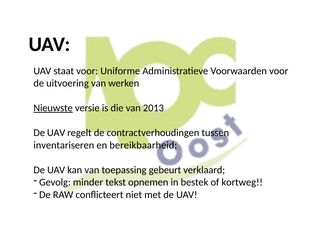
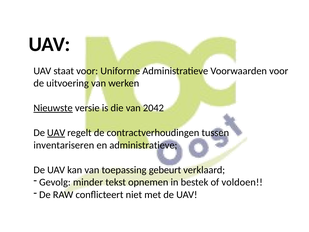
2013: 2013 -> 2042
UAV at (56, 133) underline: none -> present
en bereikbaarheid: bereikbaarheid -> administratieve
kortweg: kortweg -> voldoen
